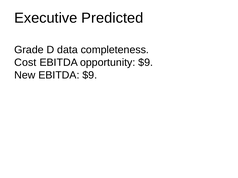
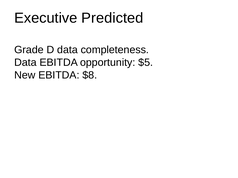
Cost at (25, 63): Cost -> Data
opportunity $9: $9 -> $5
EBITDA $9: $9 -> $8
